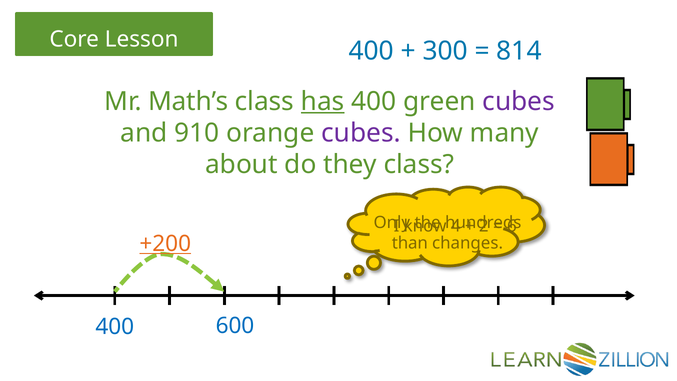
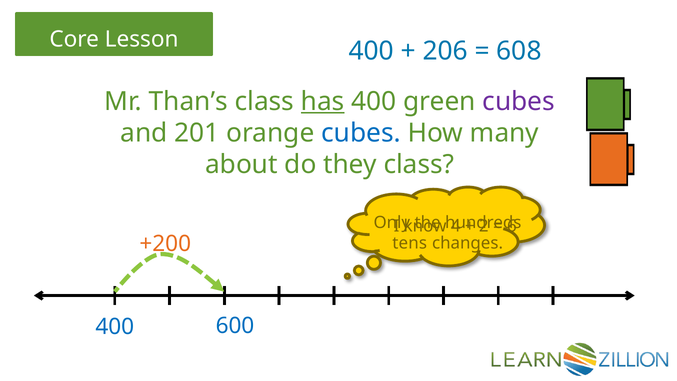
300: 300 -> 206
814: 814 -> 608
Math’s: Math’s -> Than’s
910: 910 -> 201
cubes at (361, 133) colour: purple -> blue
+200 underline: present -> none
than: than -> tens
